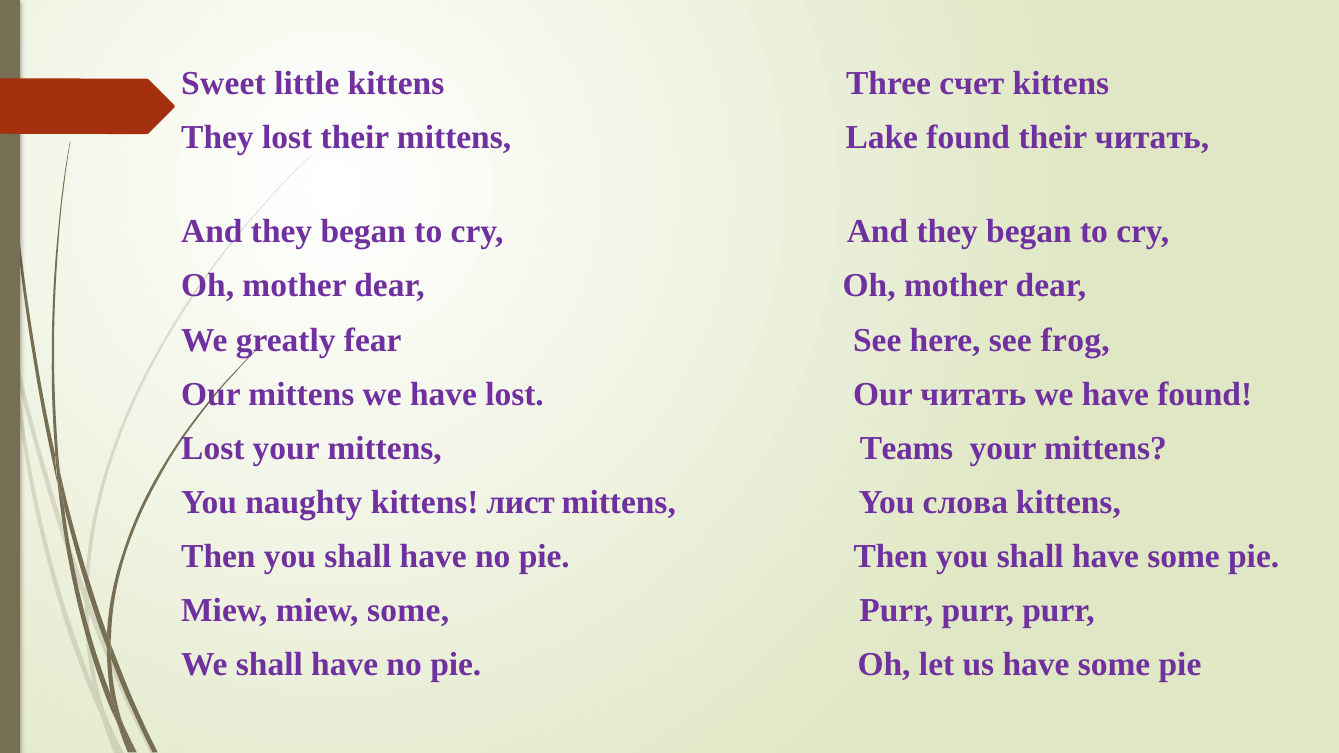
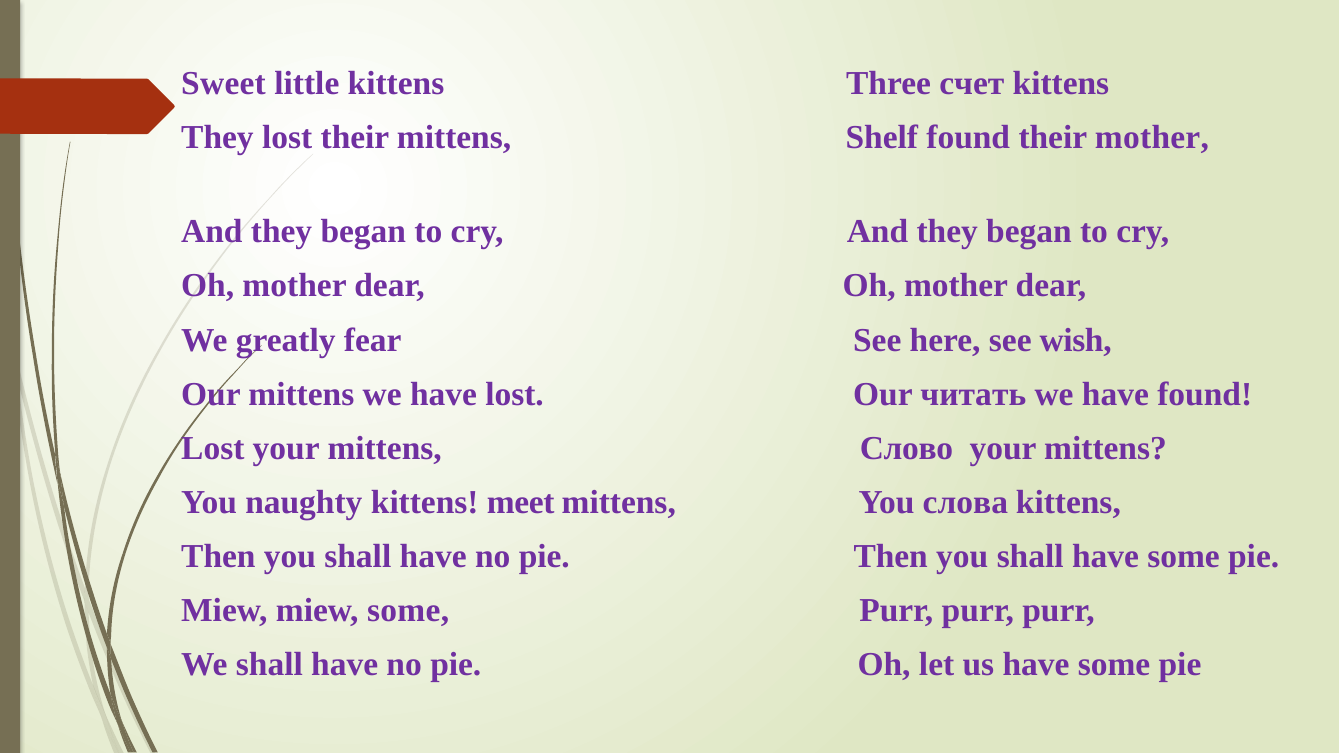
Lake: Lake -> Shelf
their читать: читать -> mother
frog: frog -> wish
Teams: Teams -> Слово
лист: лист -> meet
